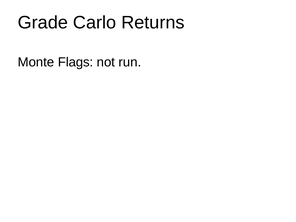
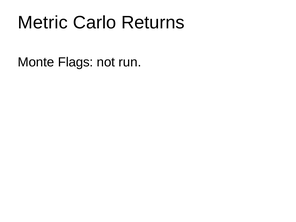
Grade: Grade -> Metric
